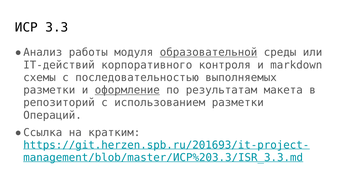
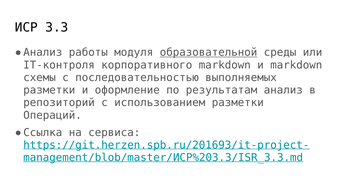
IT-действий: IT-действий -> IT-контроля
корпоративного контроля: контроля -> markdown
оформление underline: present -> none
макета: макета -> анализ
кратким: кратким -> сервиса
